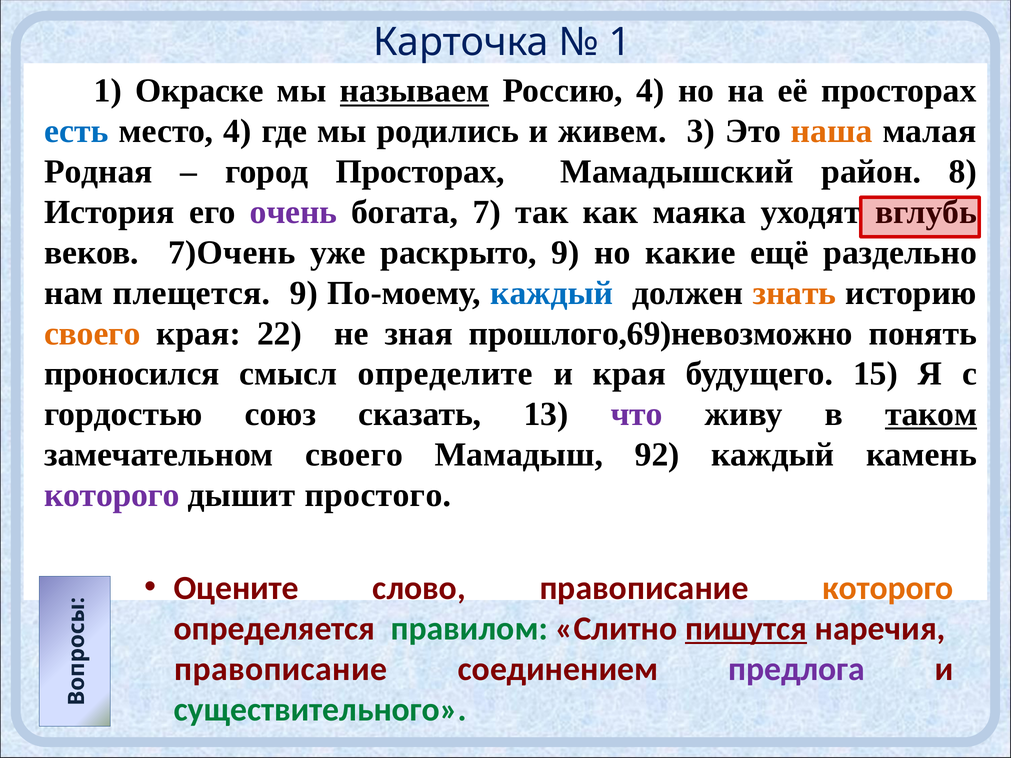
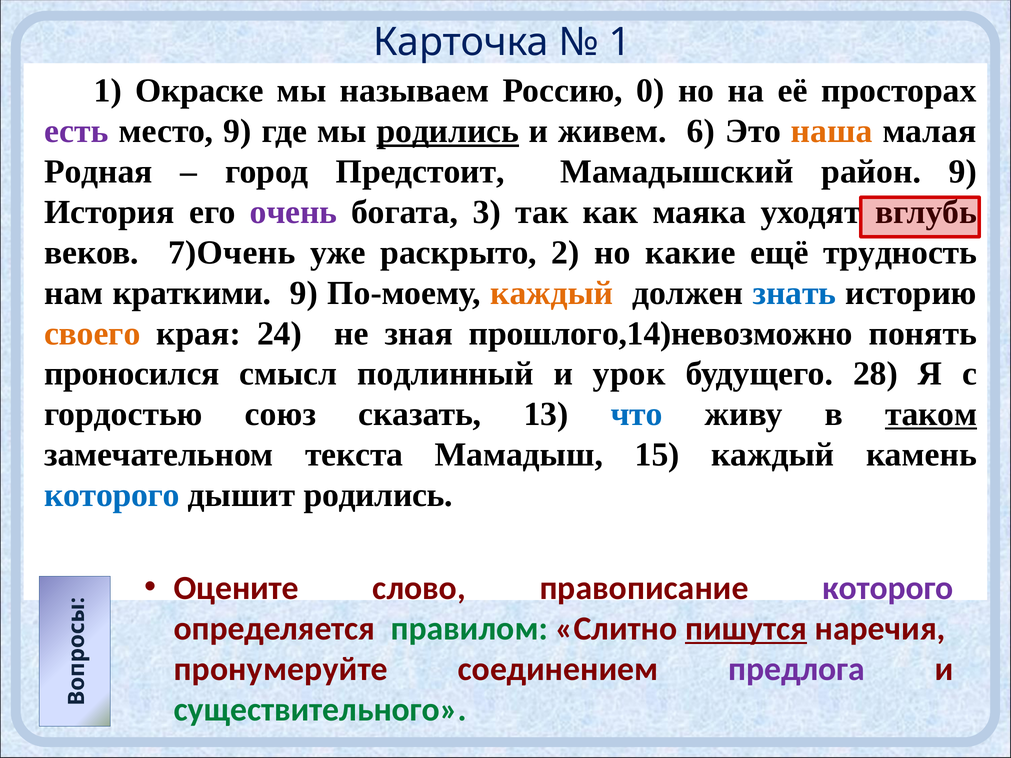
называем underline: present -> none
Россию 4: 4 -> 0
есть colour: blue -> purple
место 4: 4 -> 9
родились at (448, 131) underline: none -> present
3: 3 -> 6
город Просторах: Просторах -> Предстоит
район 8: 8 -> 9
7: 7 -> 3
раскрыто 9: 9 -> 2
раздельно: раздельно -> трудность
плещется: плещется -> краткими
каждый at (552, 293) colour: blue -> orange
знать colour: orange -> blue
22: 22 -> 24
прошлого,69)невозможно: прошлого,69)невозможно -> прошлого,14)невозможно
определите: определите -> подлинный
и края: края -> урок
15: 15 -> 28
что colour: purple -> blue
замечательном своего: своего -> текста
92: 92 -> 15
которого at (112, 495) colour: purple -> blue
дышит простого: простого -> родились
которого at (888, 588) colour: orange -> purple
правописание at (281, 669): правописание -> пронумеруйте
